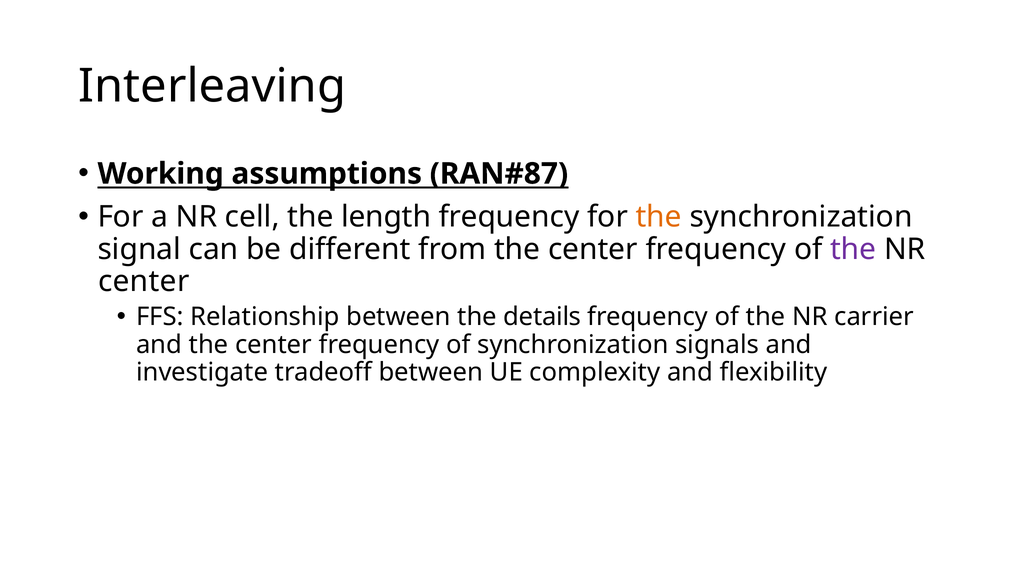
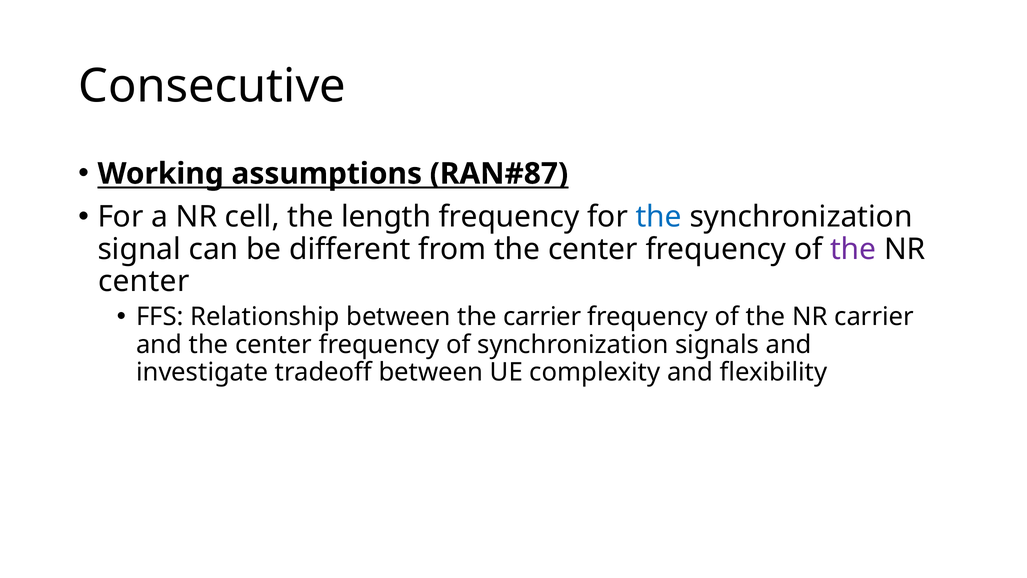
Interleaving: Interleaving -> Consecutive
the at (659, 217) colour: orange -> blue
the details: details -> carrier
